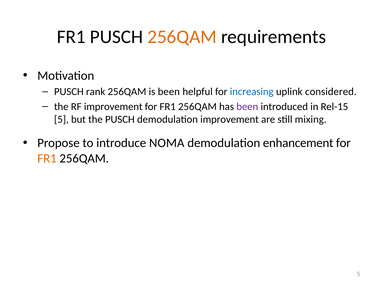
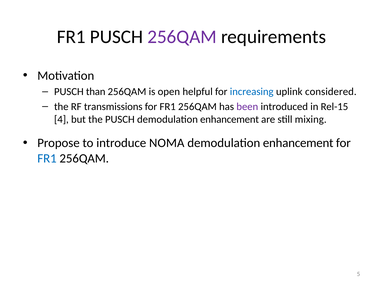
256QAM at (182, 37) colour: orange -> purple
rank: rank -> than
is been: been -> open
RF improvement: improvement -> transmissions
5 at (61, 119): 5 -> 4
PUSCH demodulation improvement: improvement -> enhancement
FR1 at (47, 158) colour: orange -> blue
